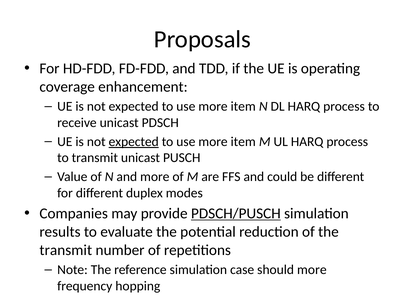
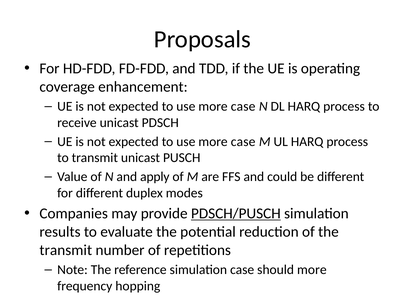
item at (243, 106): item -> case
expected at (134, 142) underline: present -> none
item at (243, 142): item -> case
and more: more -> apply
